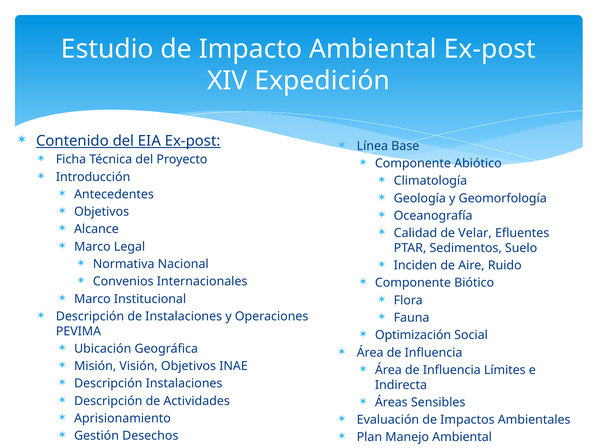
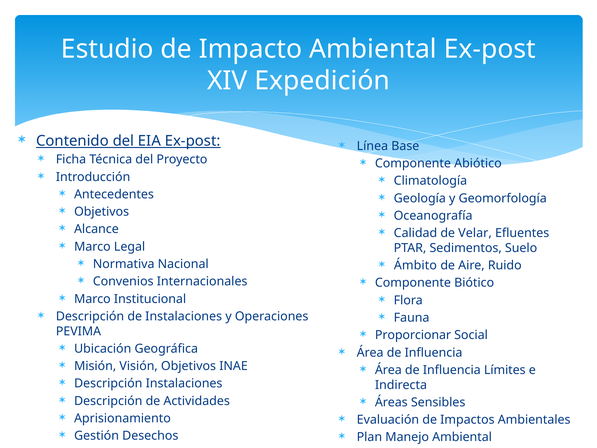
Inciden: Inciden -> Ámbito
Optimización: Optimización -> Proporcionar
